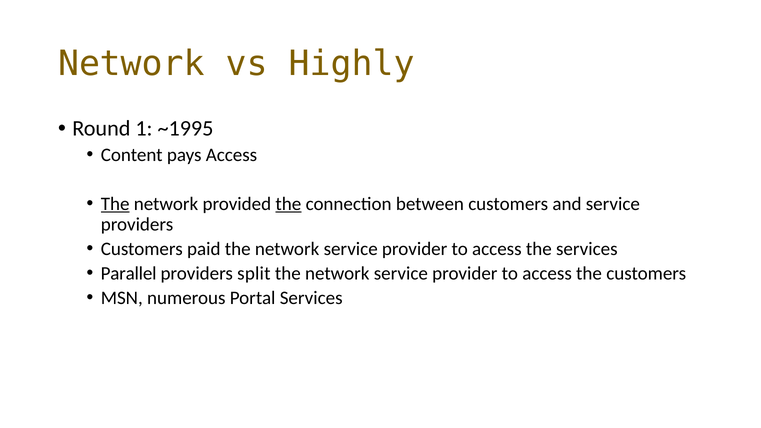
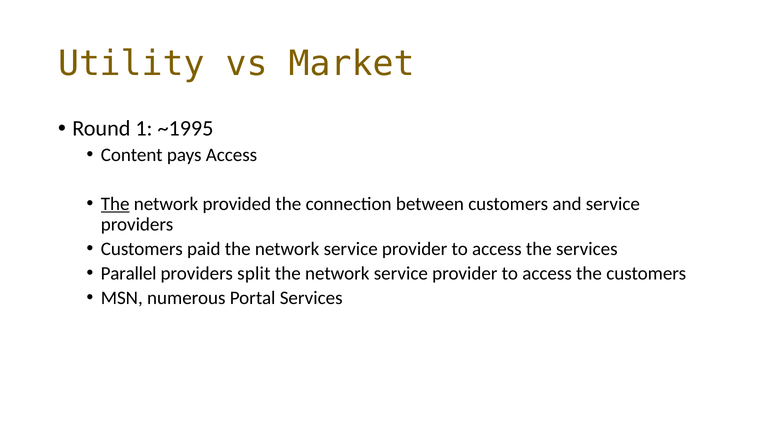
Network at (131, 64): Network -> Utility
Highly: Highly -> Market
the at (288, 204) underline: present -> none
